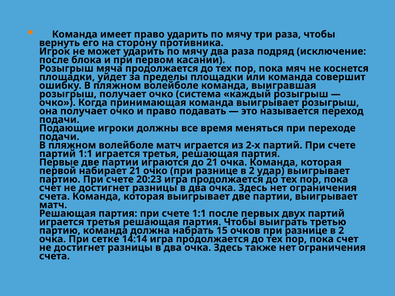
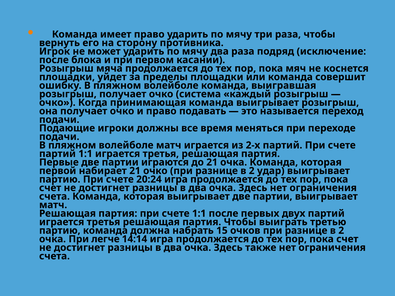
20:23: 20:23 -> 20:24
сетке: сетке -> легче
